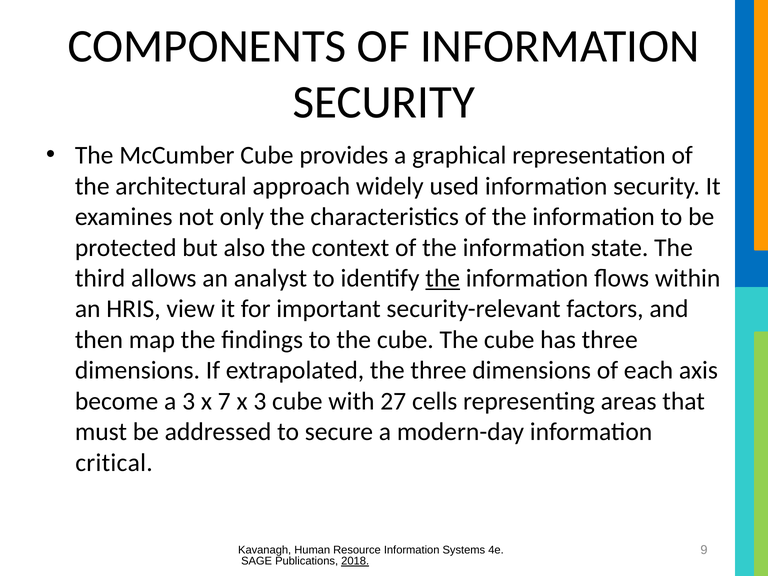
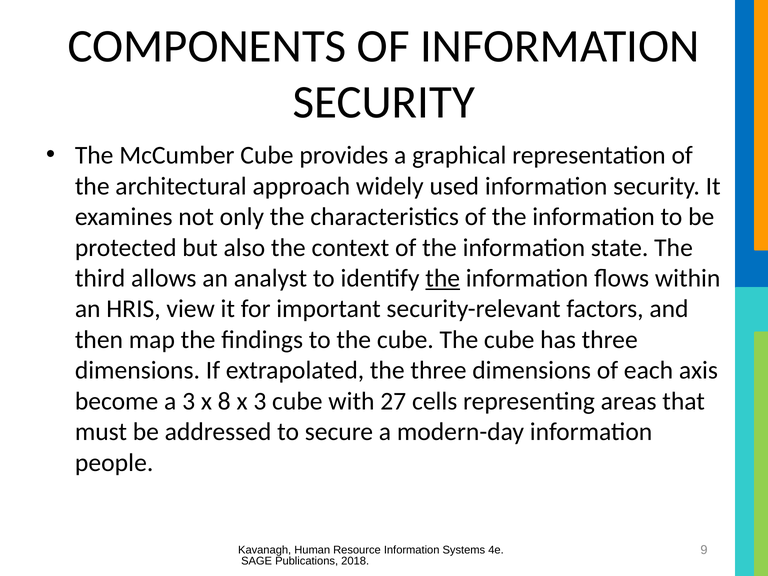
7: 7 -> 8
critical: critical -> people
2018 underline: present -> none
